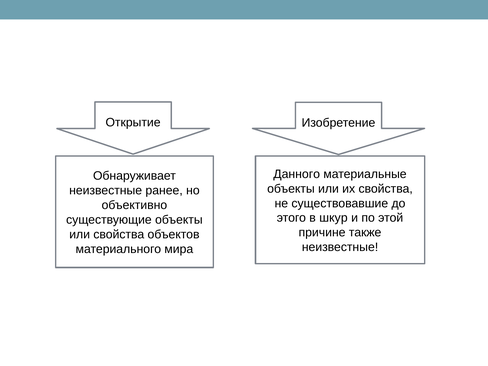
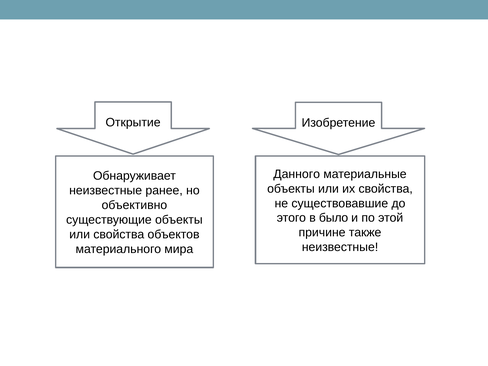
шкур: шкур -> было
